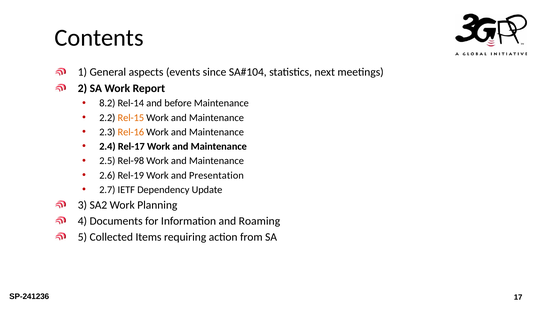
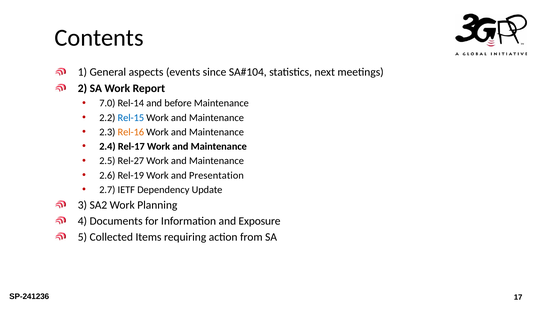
8.2: 8.2 -> 7.0
Rel-15 colour: orange -> blue
Rel-98: Rel-98 -> Rel-27
Roaming: Roaming -> Exposure
